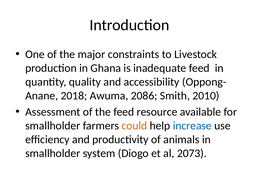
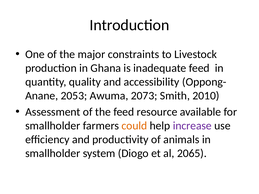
2018: 2018 -> 2053
2086: 2086 -> 2073
increase colour: blue -> purple
2073: 2073 -> 2065
